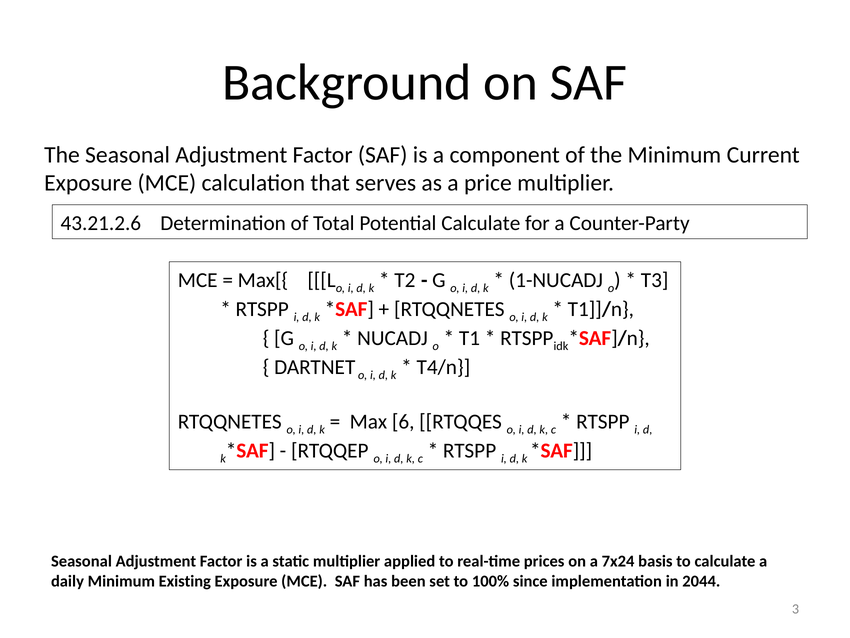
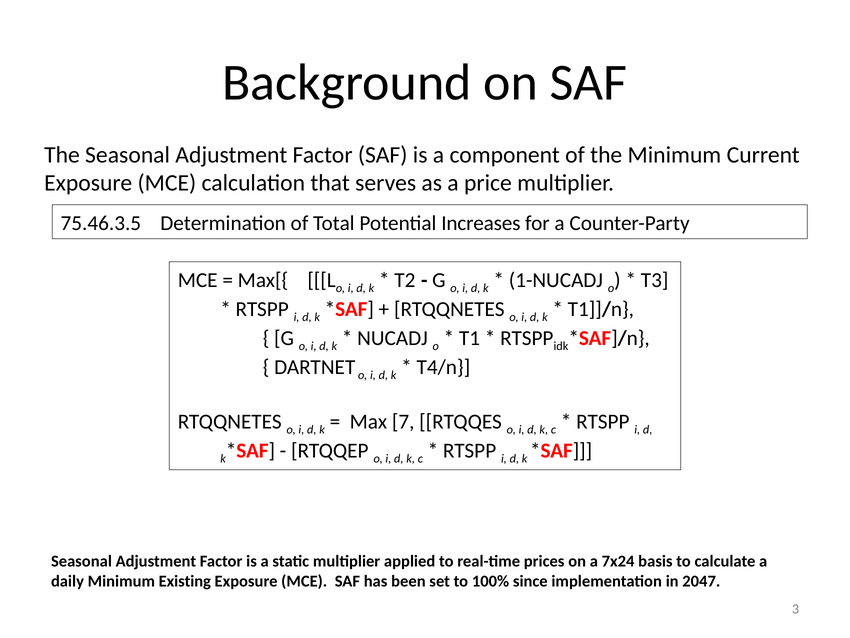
43.21.2.6: 43.21.2.6 -> 75.46.3.5
Potential Calculate: Calculate -> Increases
6: 6 -> 7
2044: 2044 -> 2047
